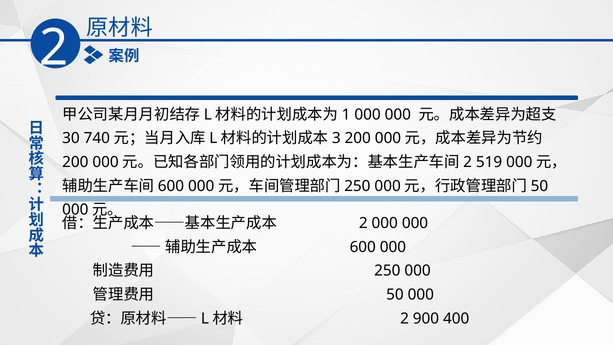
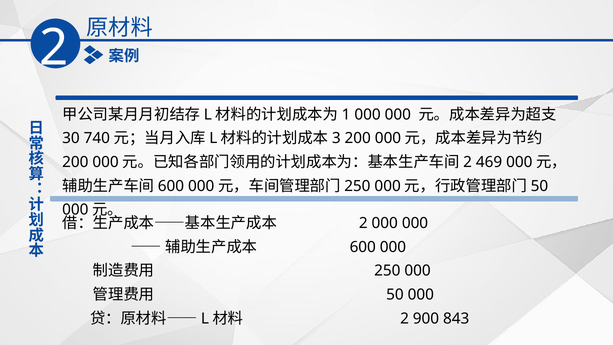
519: 519 -> 469
400: 400 -> 843
